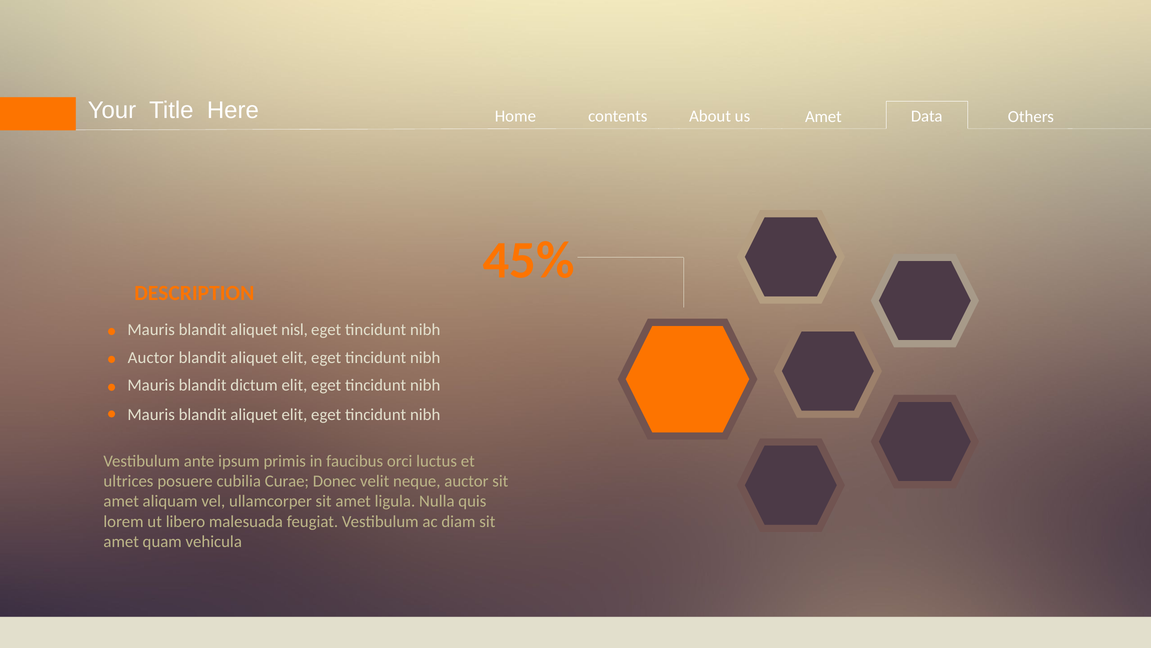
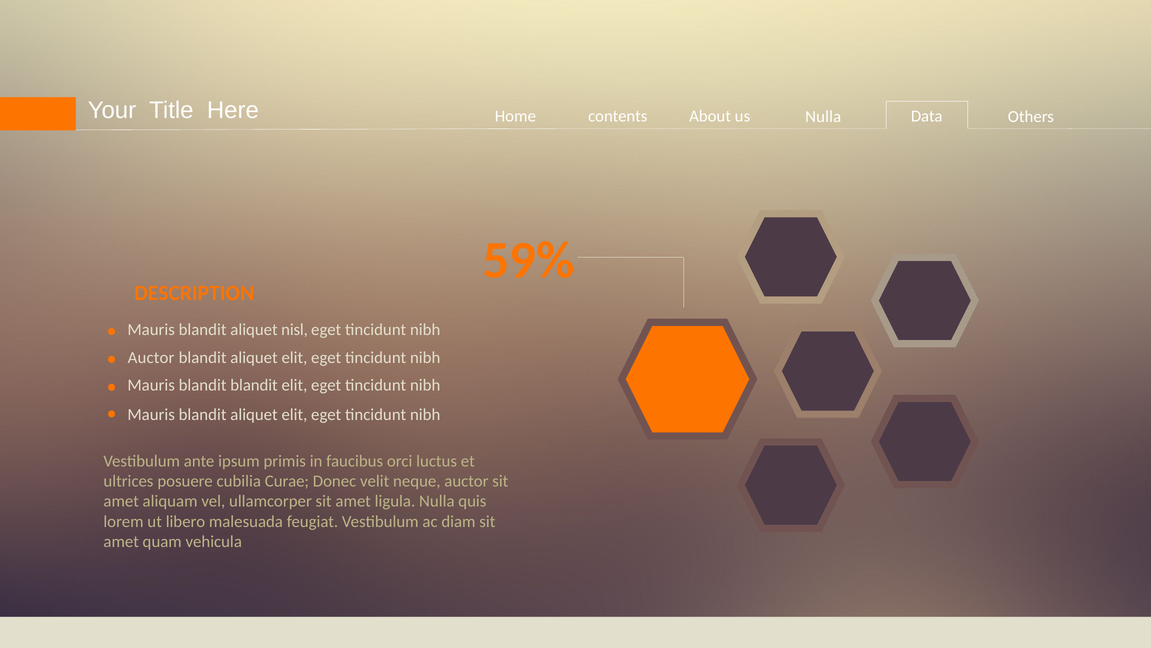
us Amet: Amet -> Nulla
45%: 45% -> 59%
blandit dictum: dictum -> blandit
